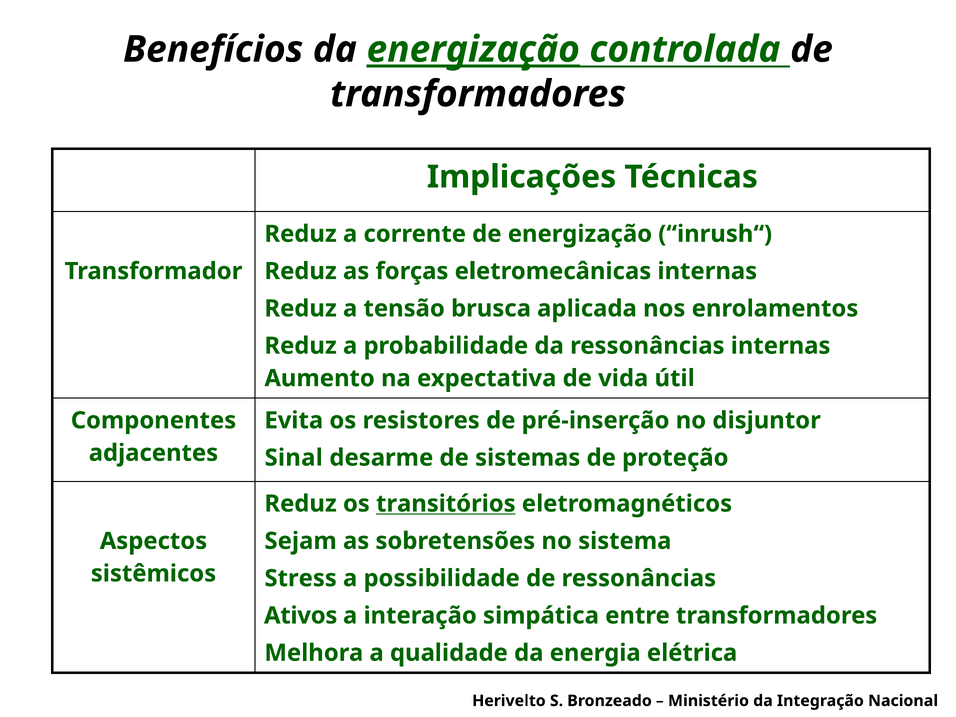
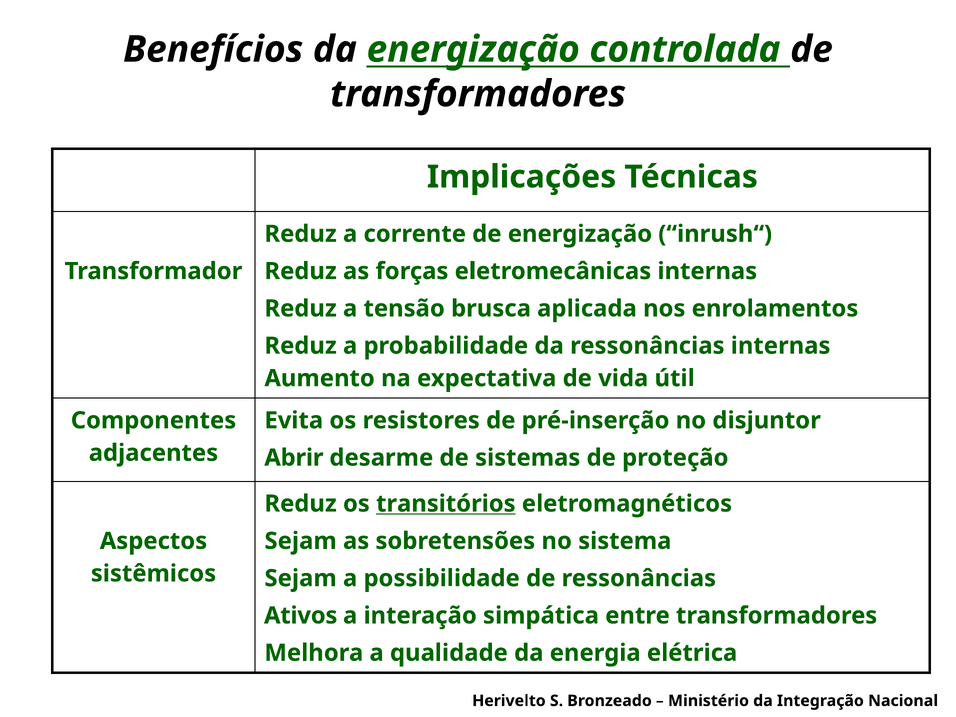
energização at (473, 49) underline: present -> none
Sinal: Sinal -> Abrir
Stress at (301, 578): Stress -> Sejam
